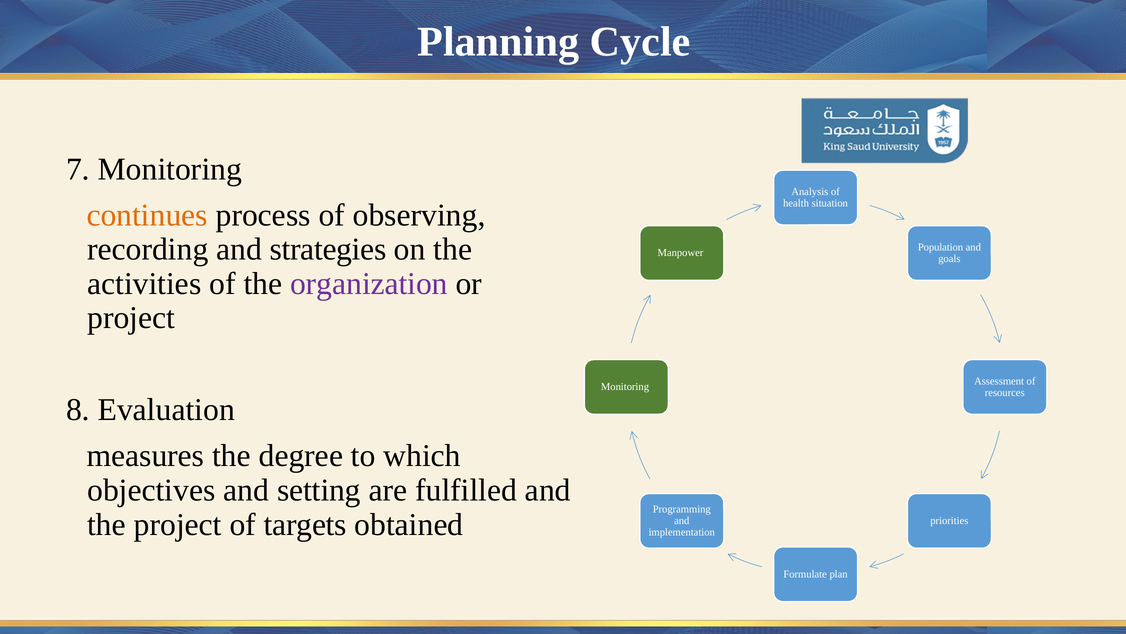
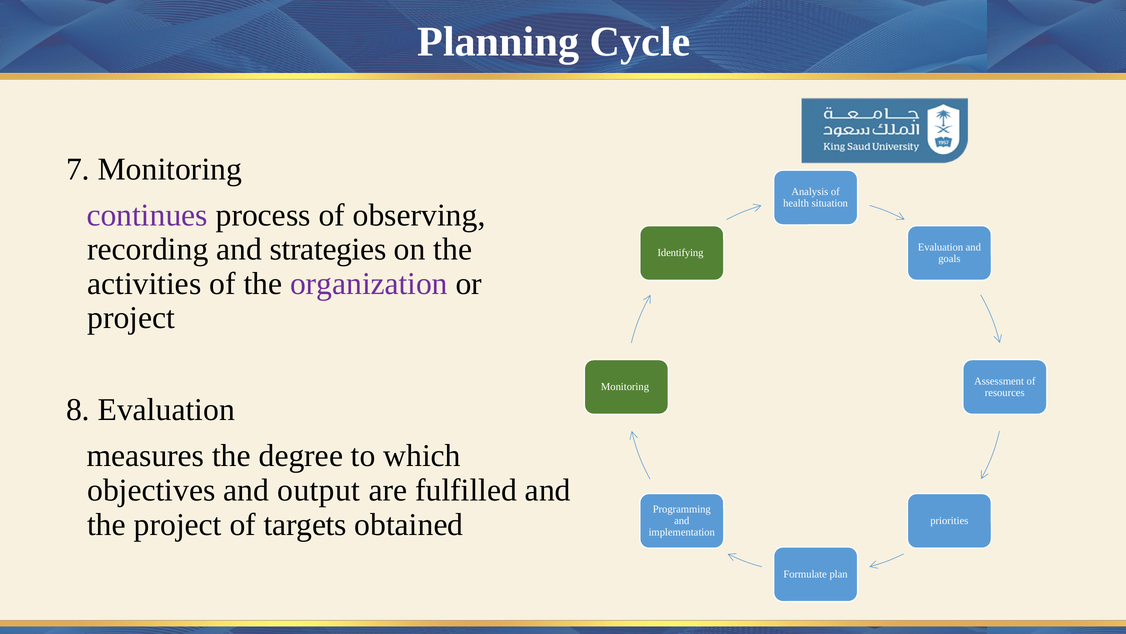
continues colour: orange -> purple
Population at (940, 247): Population -> Evaluation
Manpower: Manpower -> Identifying
setting: setting -> output
